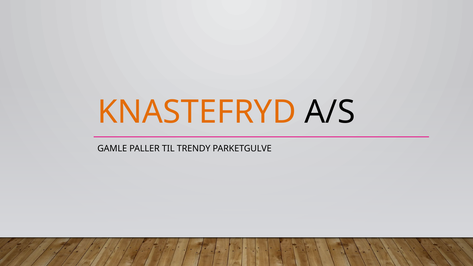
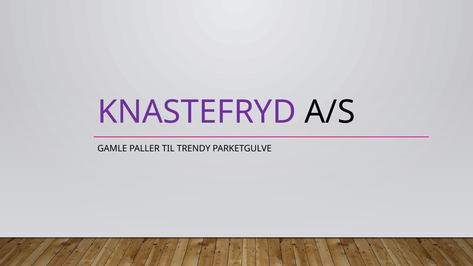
KNASTEFRYD colour: orange -> purple
